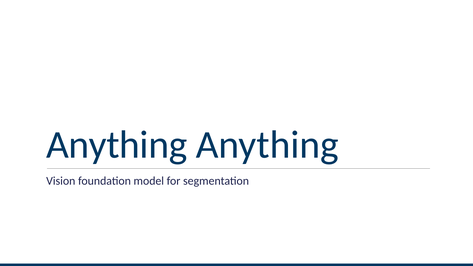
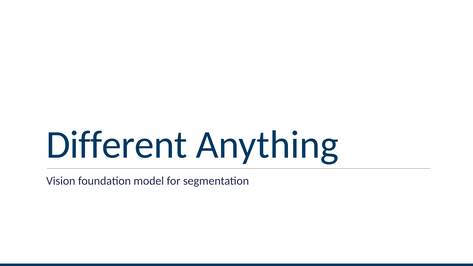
Anything at (117, 145): Anything -> Different
